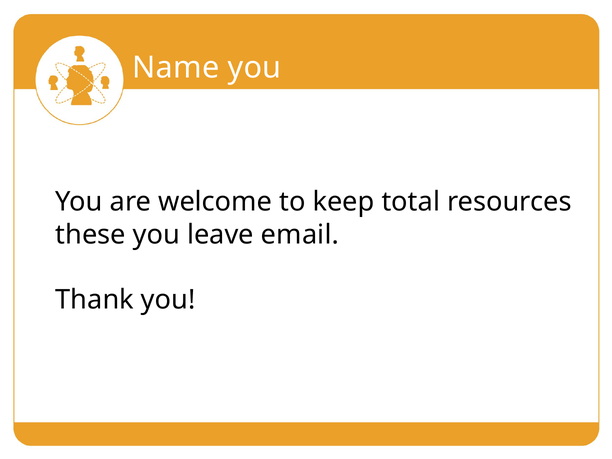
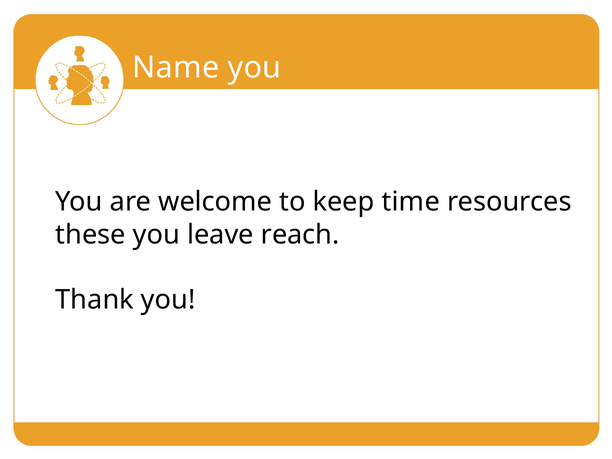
total: total -> time
email: email -> reach
